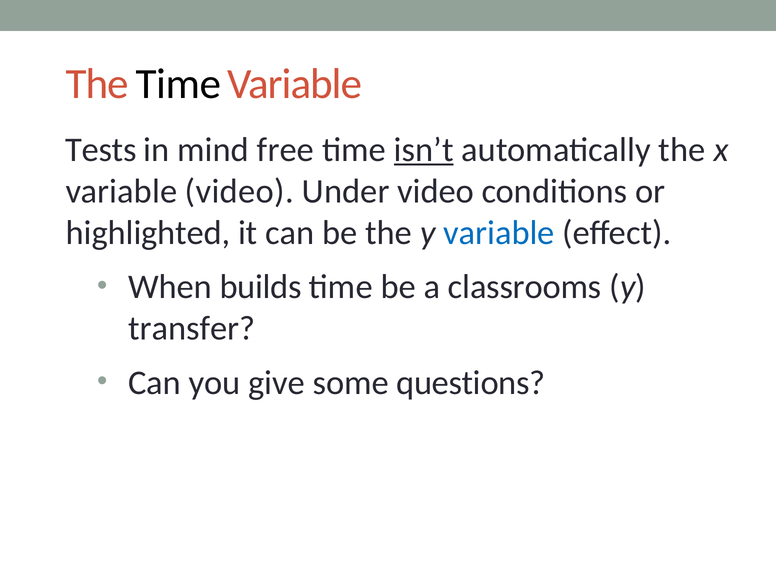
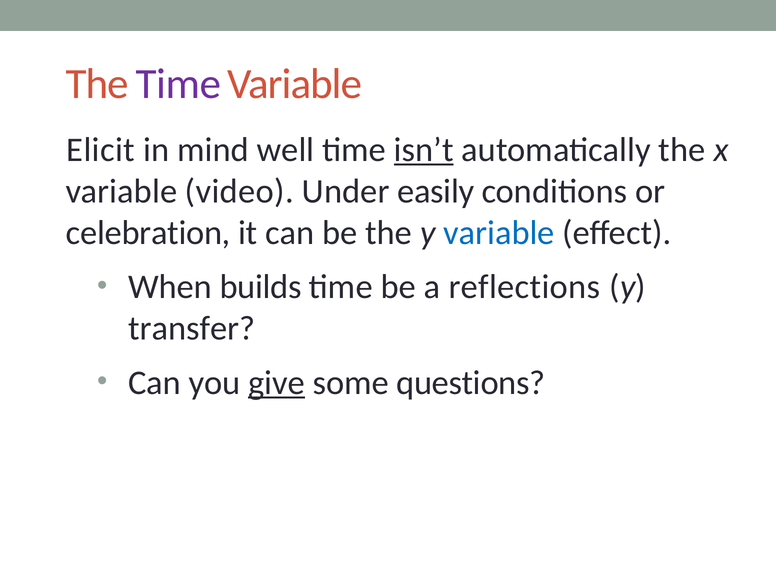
Time at (178, 84) colour: black -> purple
Tests: Tests -> Elicit
free: free -> well
Under video: video -> easily
highlighted: highlighted -> celebration
classrooms: classrooms -> reflections
give underline: none -> present
